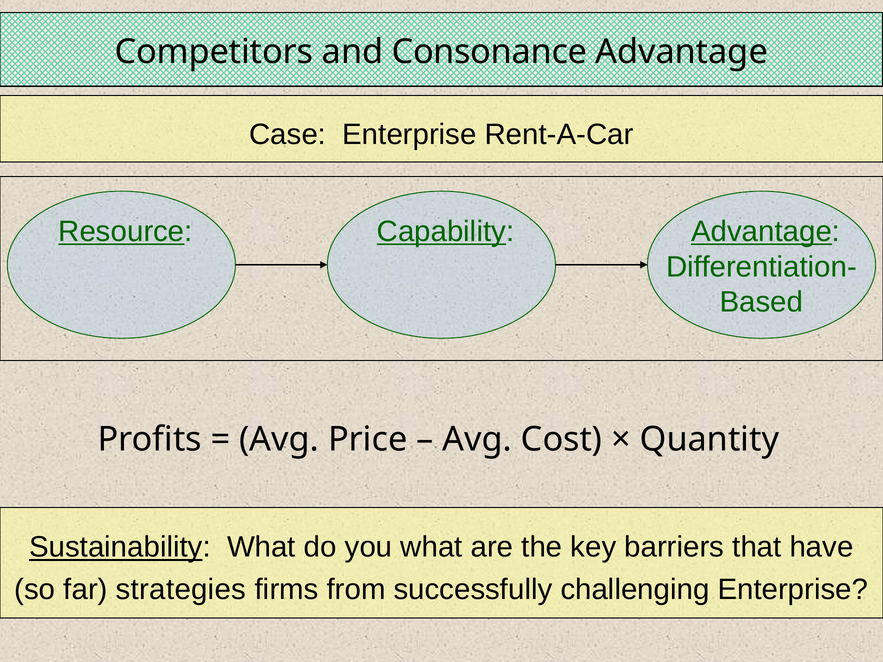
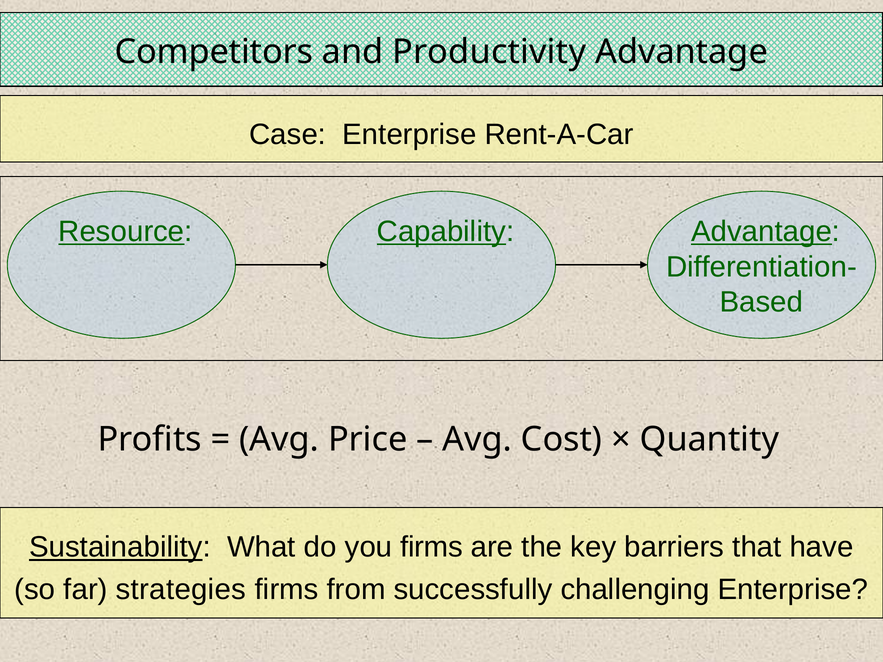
Consonance: Consonance -> Productivity
you what: what -> firms
